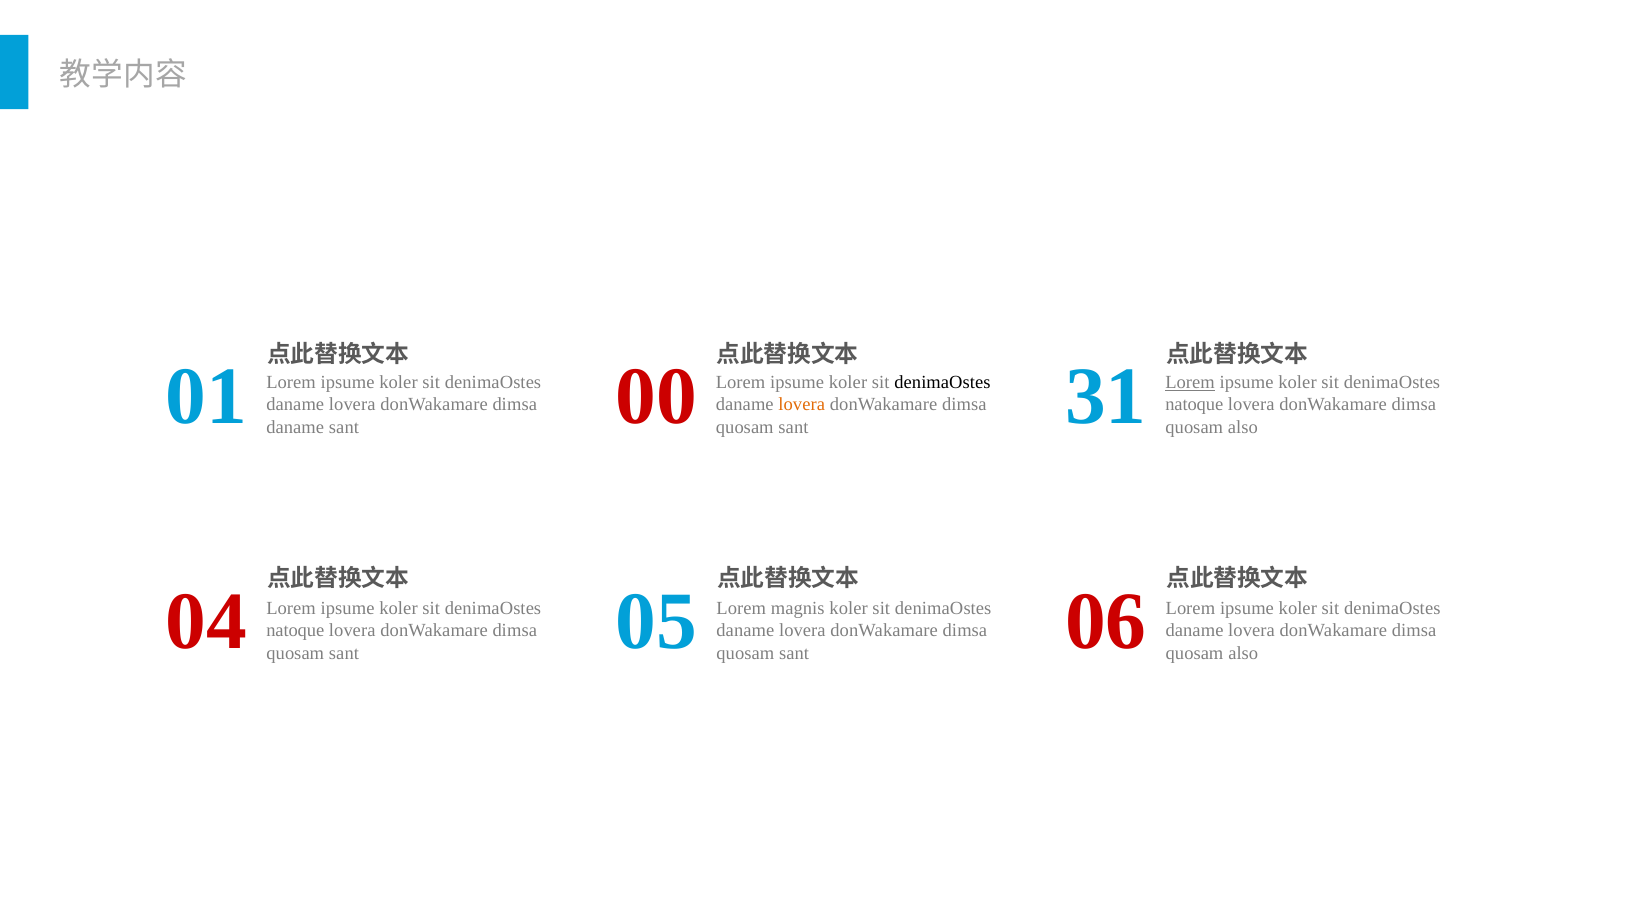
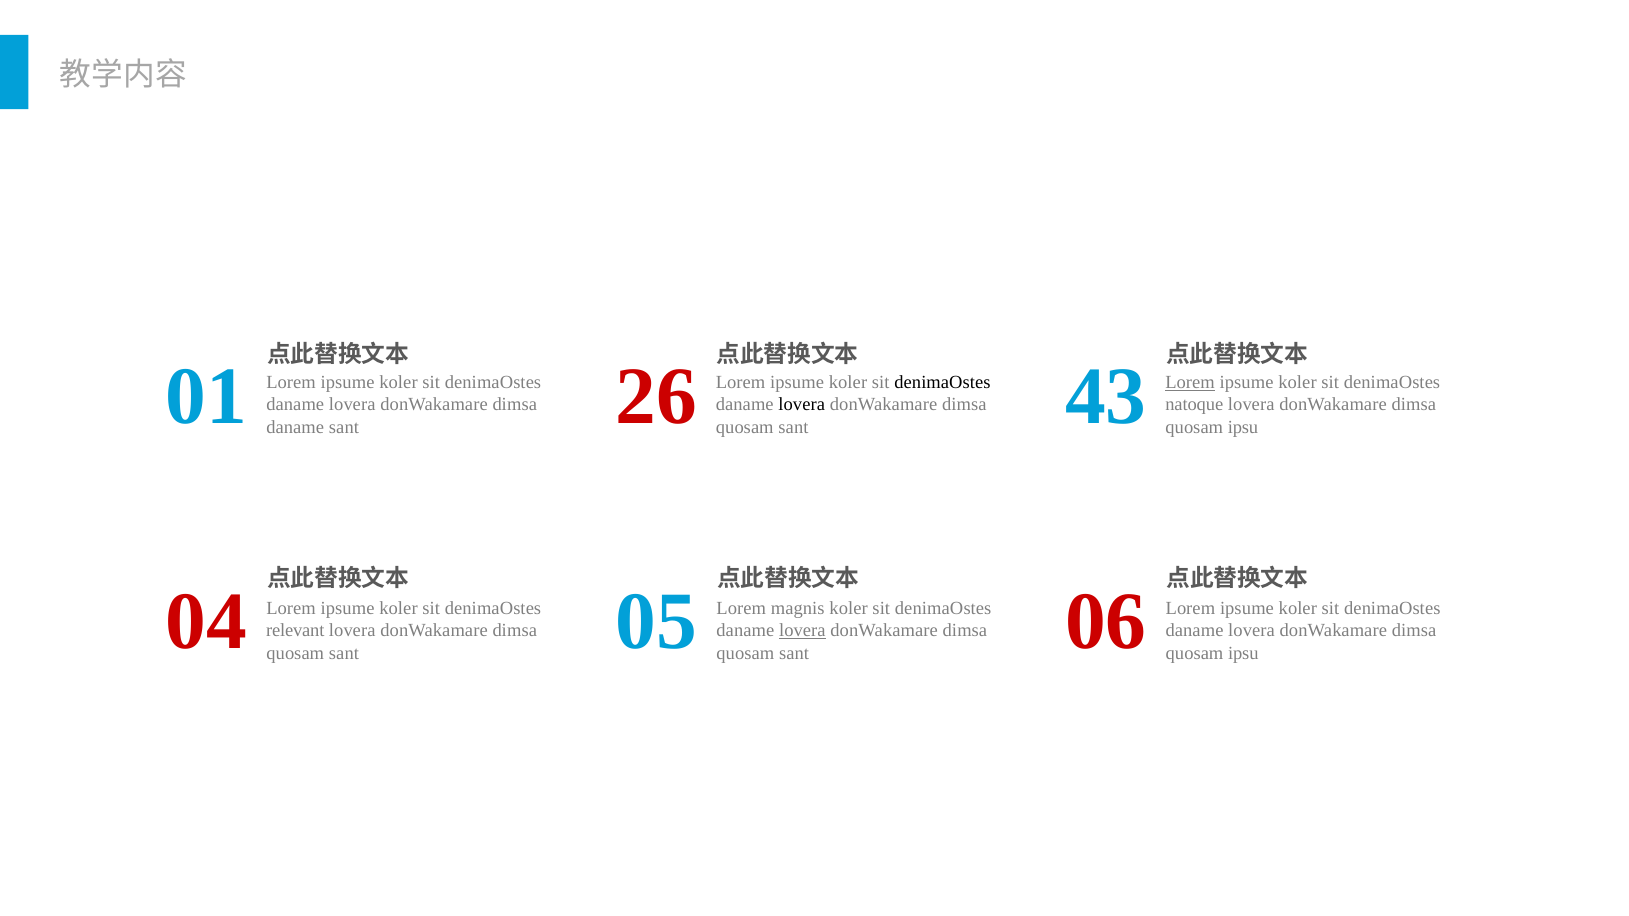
00: 00 -> 26
lovera at (802, 405) colour: orange -> black
31: 31 -> 43
also at (1243, 427): also -> ipsu
natoque at (295, 631): natoque -> relevant
lovera at (802, 631) underline: none -> present
also at (1243, 653): also -> ipsu
